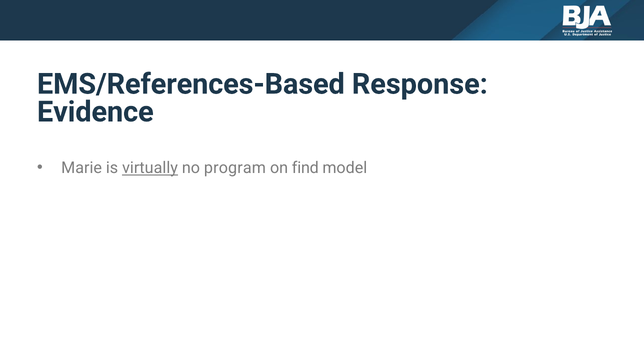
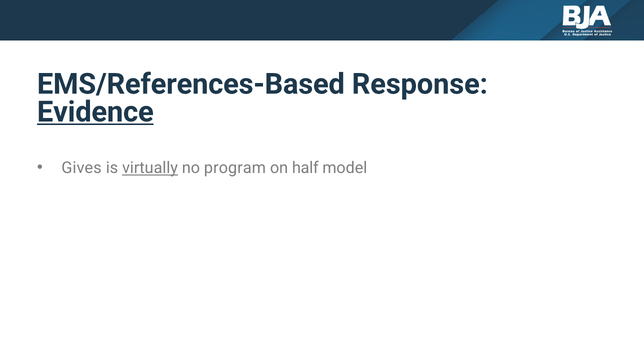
Evidence underline: none -> present
Marie: Marie -> Gives
find: find -> half
